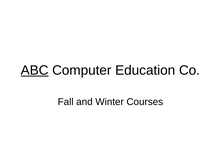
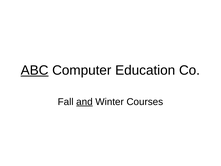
and underline: none -> present
